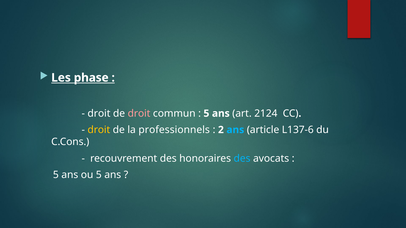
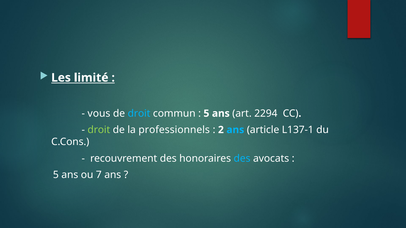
phase: phase -> limité
droit at (99, 114): droit -> vous
droit at (139, 114) colour: pink -> light blue
2124: 2124 -> 2294
droit at (99, 130) colour: yellow -> light green
L137-6: L137-6 -> L137-1
ou 5: 5 -> 7
